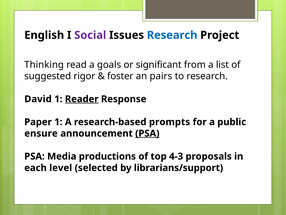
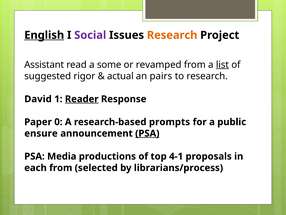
English underline: none -> present
Research at (172, 35) colour: blue -> orange
Thinking: Thinking -> Assistant
goals: goals -> some
significant: significant -> revamped
list underline: none -> present
foster: foster -> actual
Paper 1: 1 -> 0
4-3: 4-3 -> 4-1
each level: level -> from
librarians/support: librarians/support -> librarians/process
